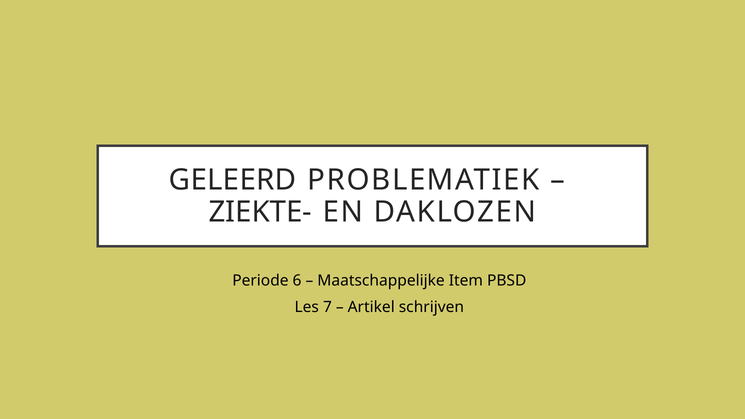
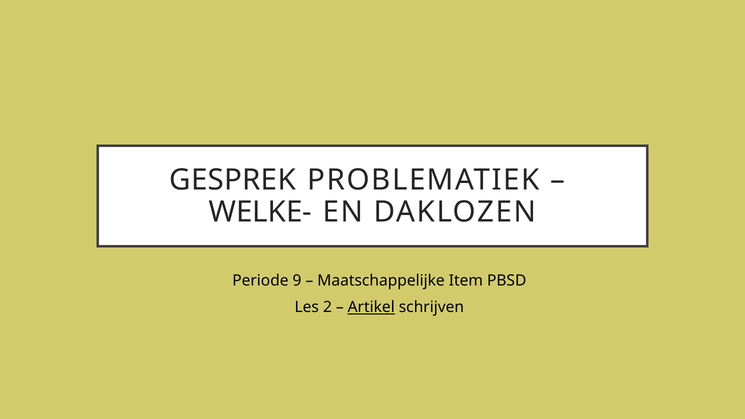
GELEERD: GELEERD -> GESPREK
ZIEKTE-: ZIEKTE- -> WELKE-
6: 6 -> 9
7: 7 -> 2
Artikel underline: none -> present
